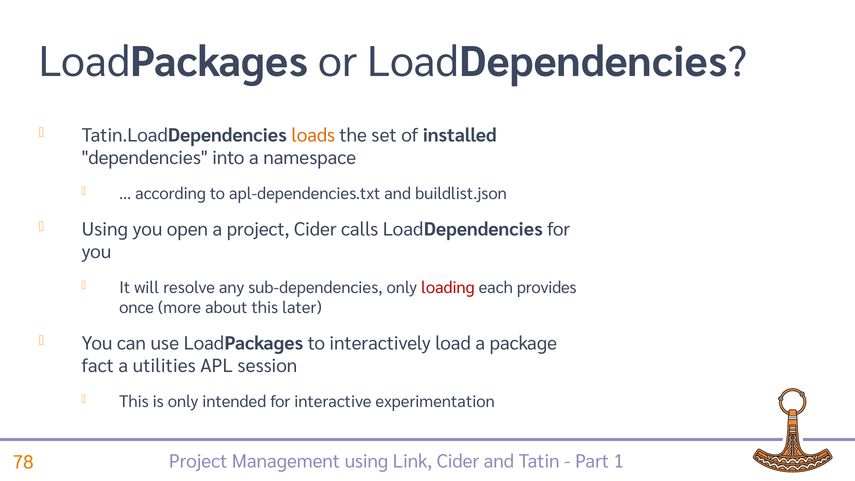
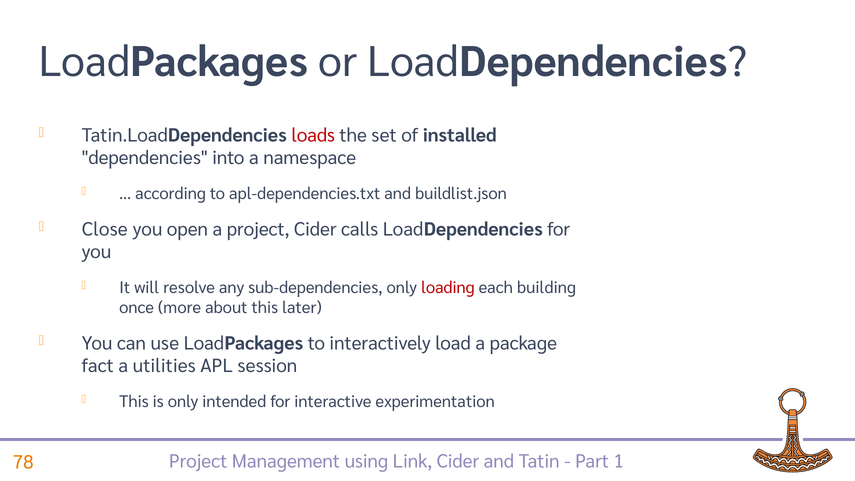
loads colour: orange -> red
Using at (105, 229): Using -> Close
provides: provides -> building
